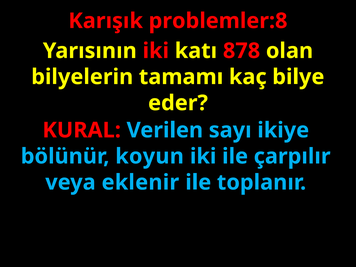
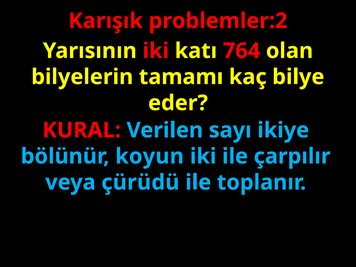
problemler:8: problemler:8 -> problemler:2
878: 878 -> 764
eklenir: eklenir -> çürüdü
